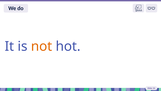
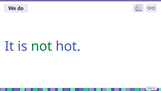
not colour: orange -> green
